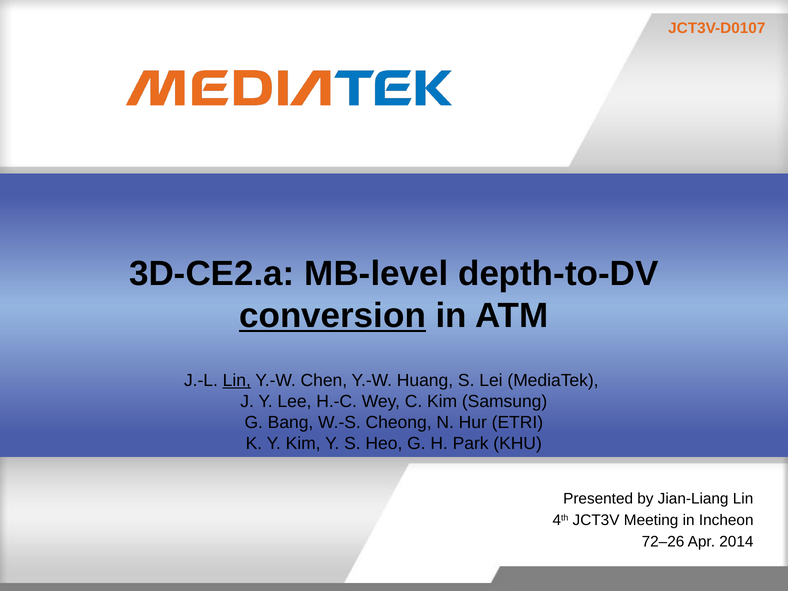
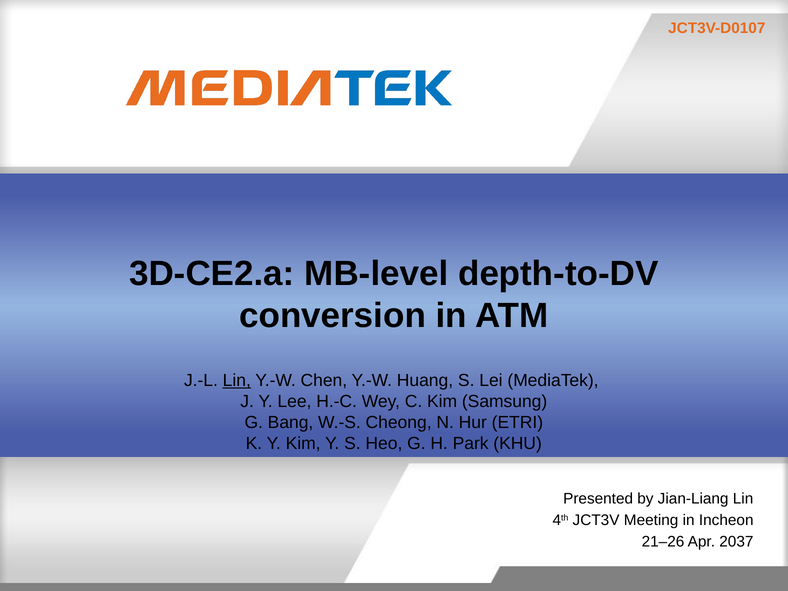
conversion underline: present -> none
72–26: 72–26 -> 21–26
2014: 2014 -> 2037
